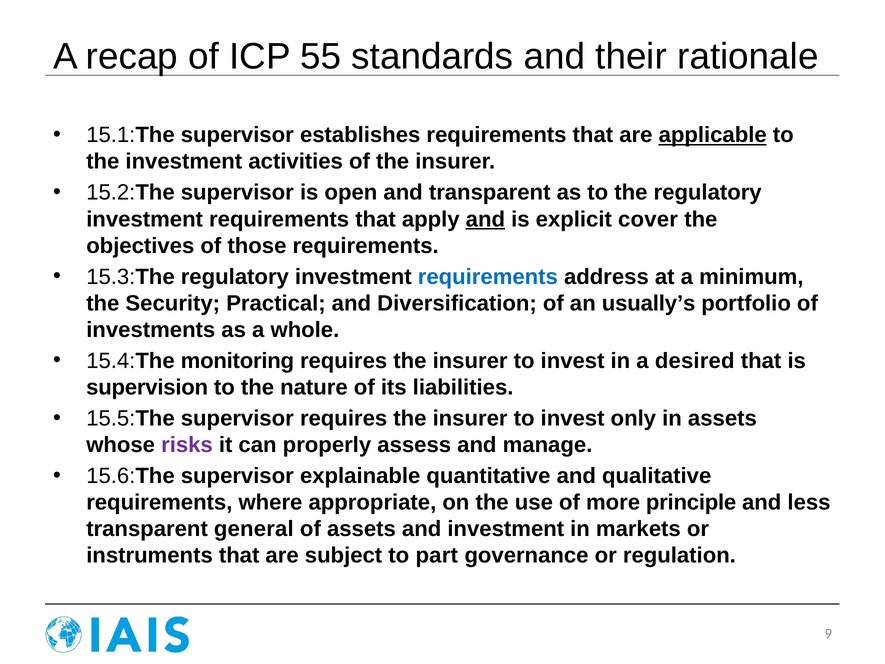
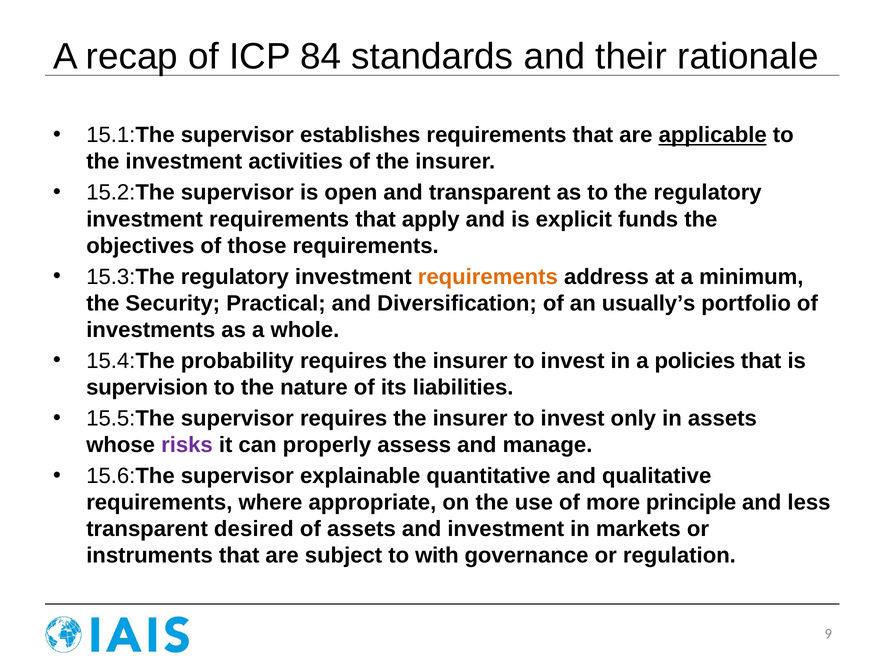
55: 55 -> 84
and at (485, 219) underline: present -> none
cover: cover -> funds
requirements at (488, 277) colour: blue -> orange
monitoring: monitoring -> probability
desired: desired -> policies
general: general -> desired
part: part -> with
